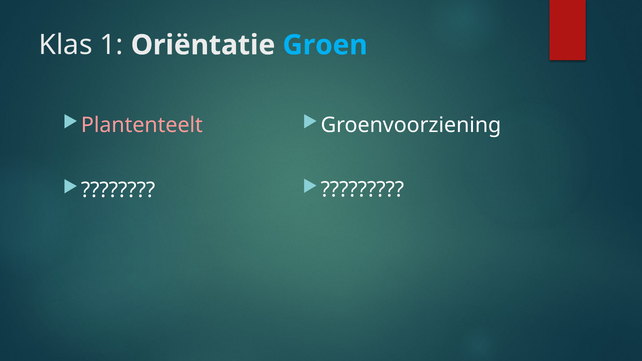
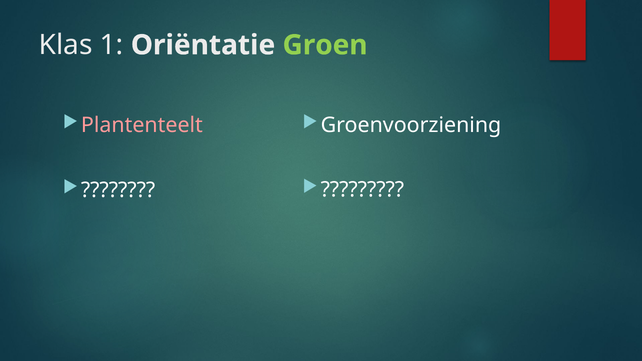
Groen colour: light blue -> light green
